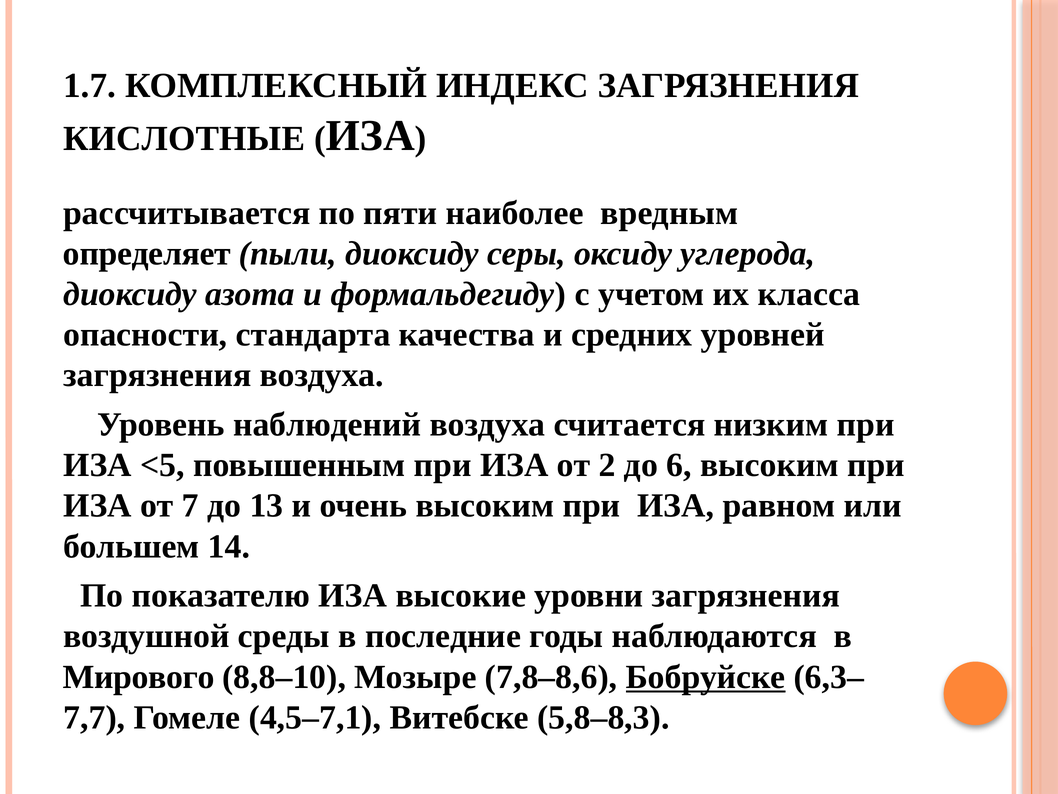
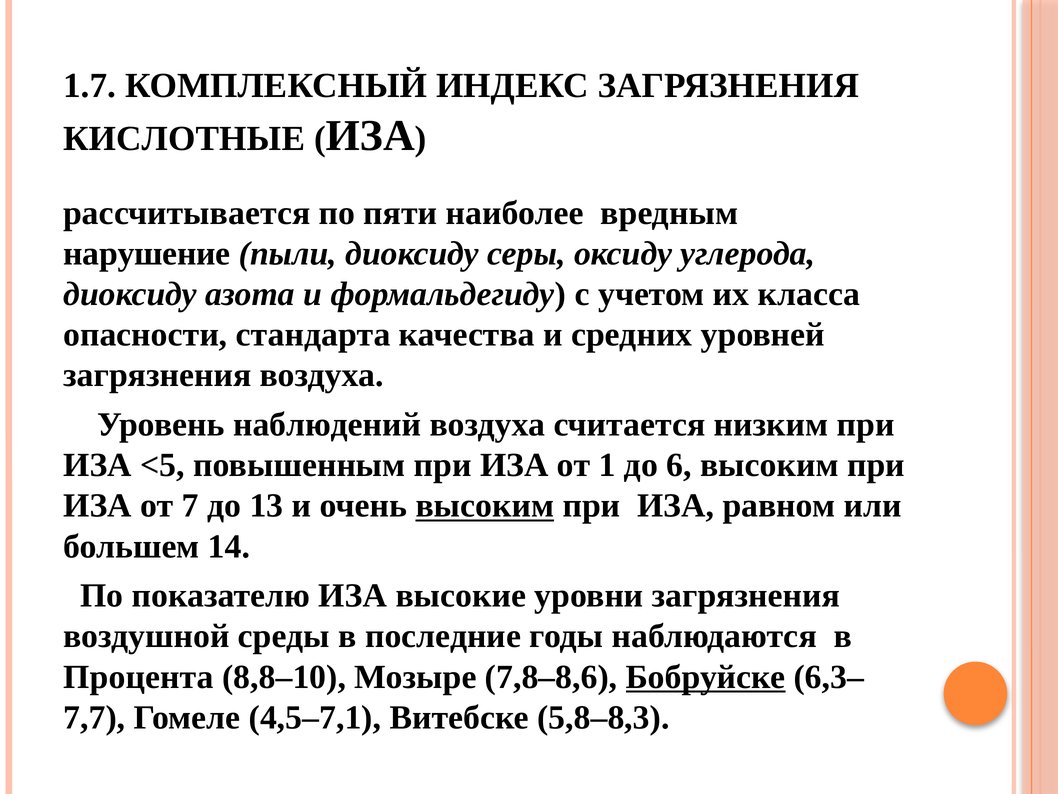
определяет: определяет -> нарушение
2: 2 -> 1
высоким at (485, 506) underline: none -> present
Мирового: Мирового -> Процента
